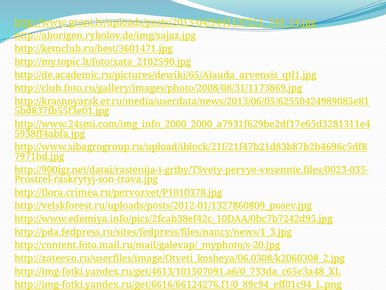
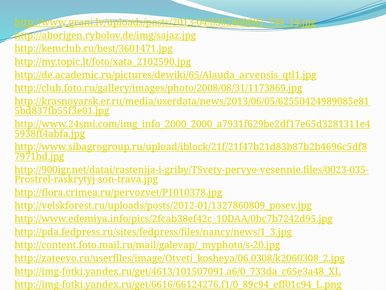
http://www.grani.lv/uploads/posts/2013-04/9441137211_749_14.jpg: http://www.grani.lv/uploads/posts/2013-04/9441137211_749_14.jpg -> http://www.grani.lv/uploads/posts/2013-04/8362468083_749_14.jpg
